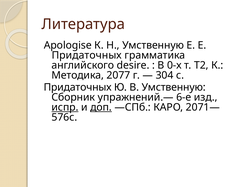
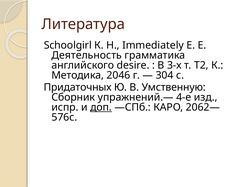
Apologise: Apologise -> Schoolgirl
Н Умственную: Умственную -> Immediately
Придаточных at (87, 55): Придаточных -> Деятельность
0-х: 0-х -> 3-х
2077: 2077 -> 2046
6-е: 6-е -> 4-е
испр underline: present -> none
2071—: 2071— -> 2062—
